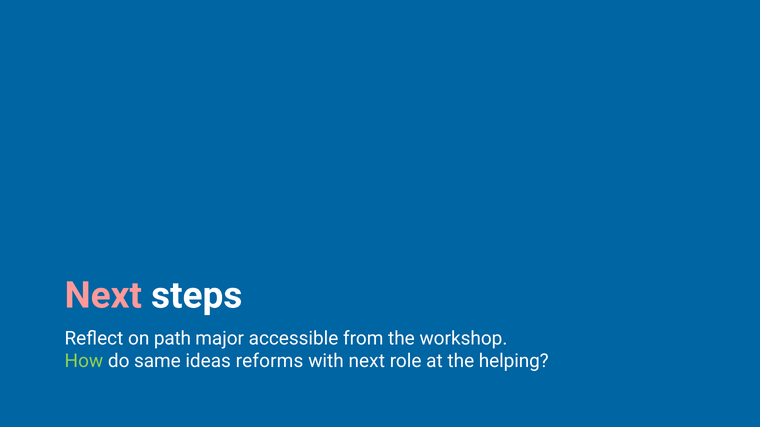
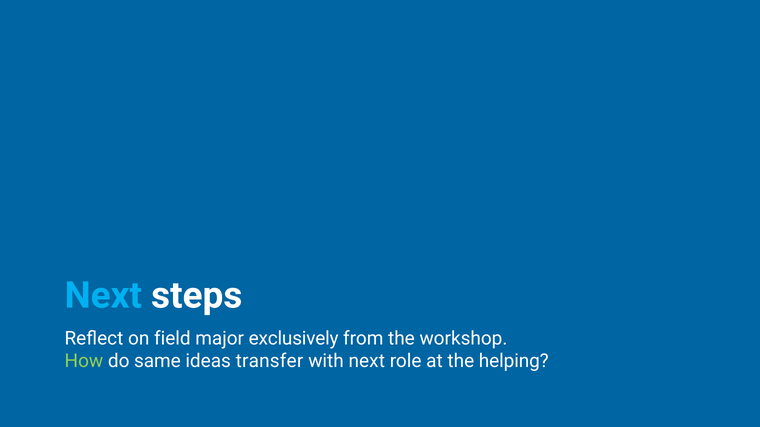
Next at (103, 296) colour: pink -> light blue
path: path -> field
accessible: accessible -> exclusively
reforms: reforms -> transfer
